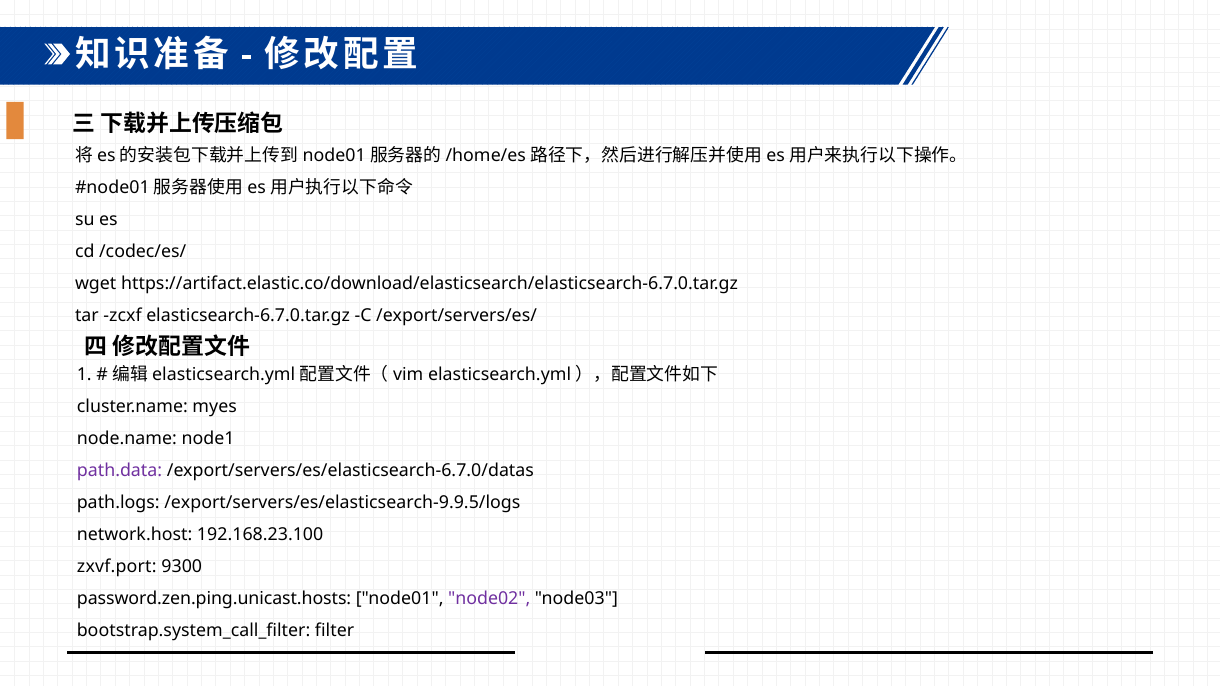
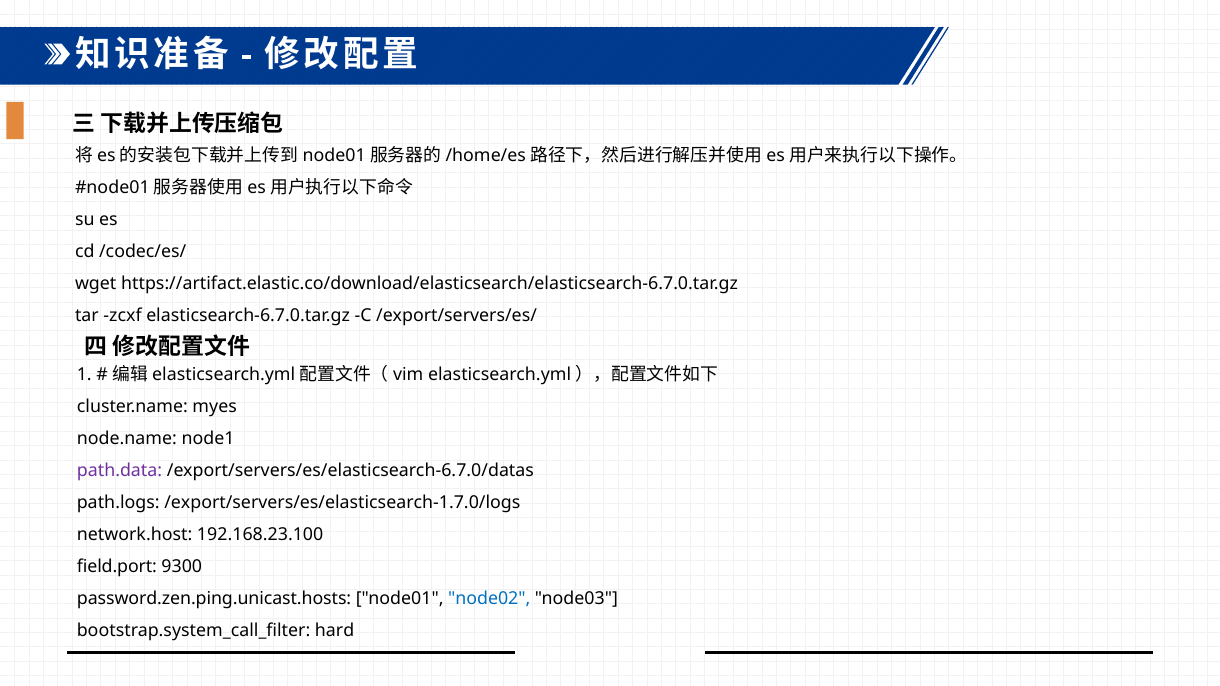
/export/servers/es/elasticsearch-9.9.5/logs: /export/servers/es/elasticsearch-9.9.5/logs -> /export/servers/es/elasticsearch-1.7.0/logs
zxvf.port: zxvf.port -> field.port
node02 colour: purple -> blue
filter: filter -> hard
